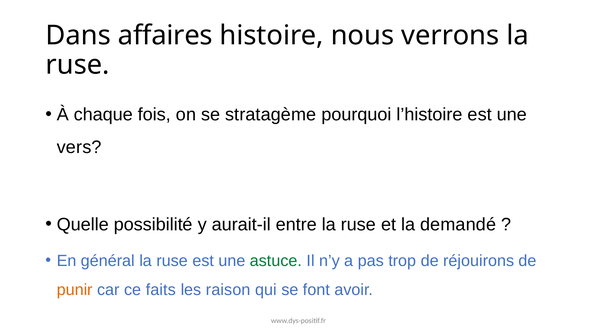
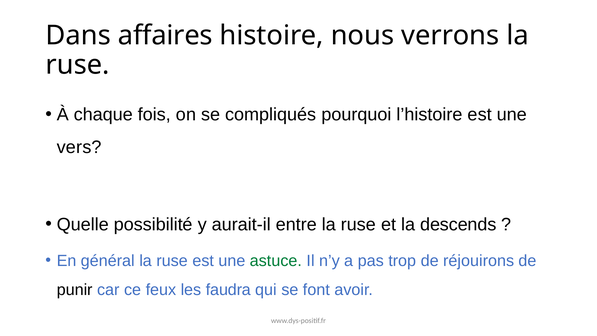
stratagème: stratagème -> compliqués
demandé: demandé -> descends
punir colour: orange -> black
faits: faits -> feux
raison: raison -> faudra
